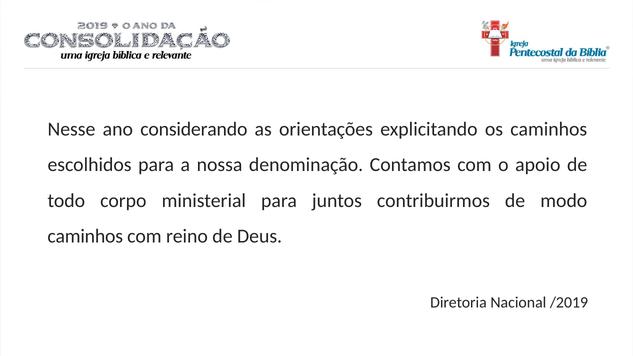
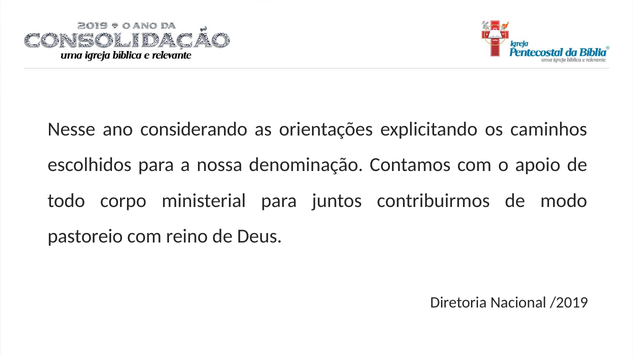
caminhos at (85, 236): caminhos -> pastoreio
